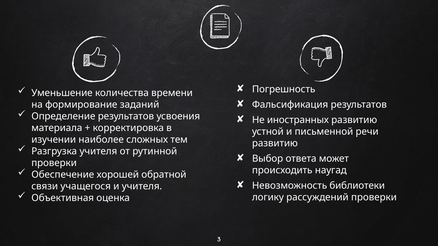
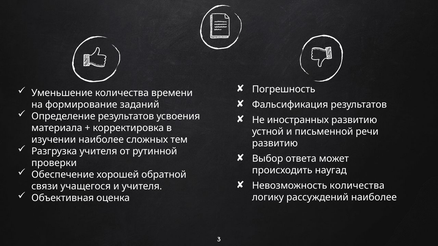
Невозможность библиотеки: библиотеки -> количества
рассуждений проверки: проверки -> наиболее
